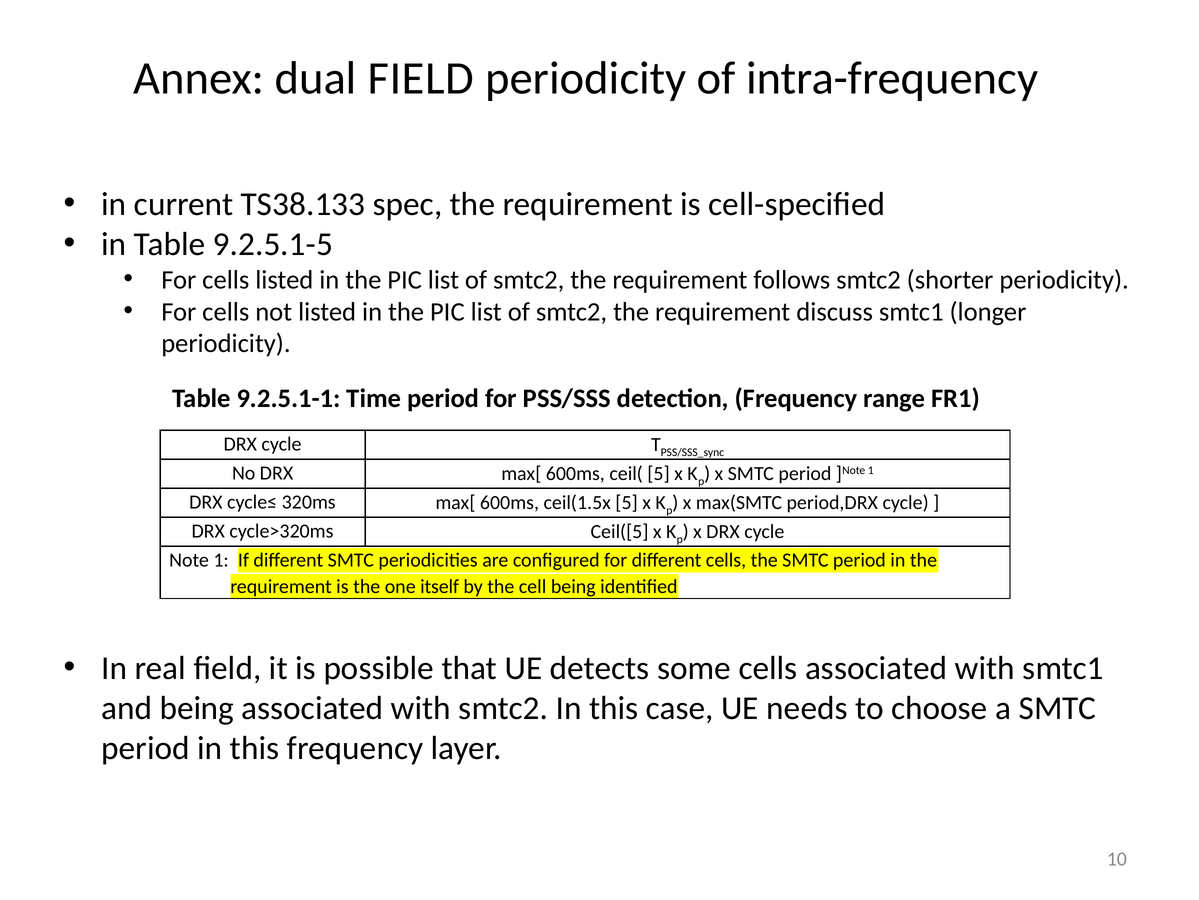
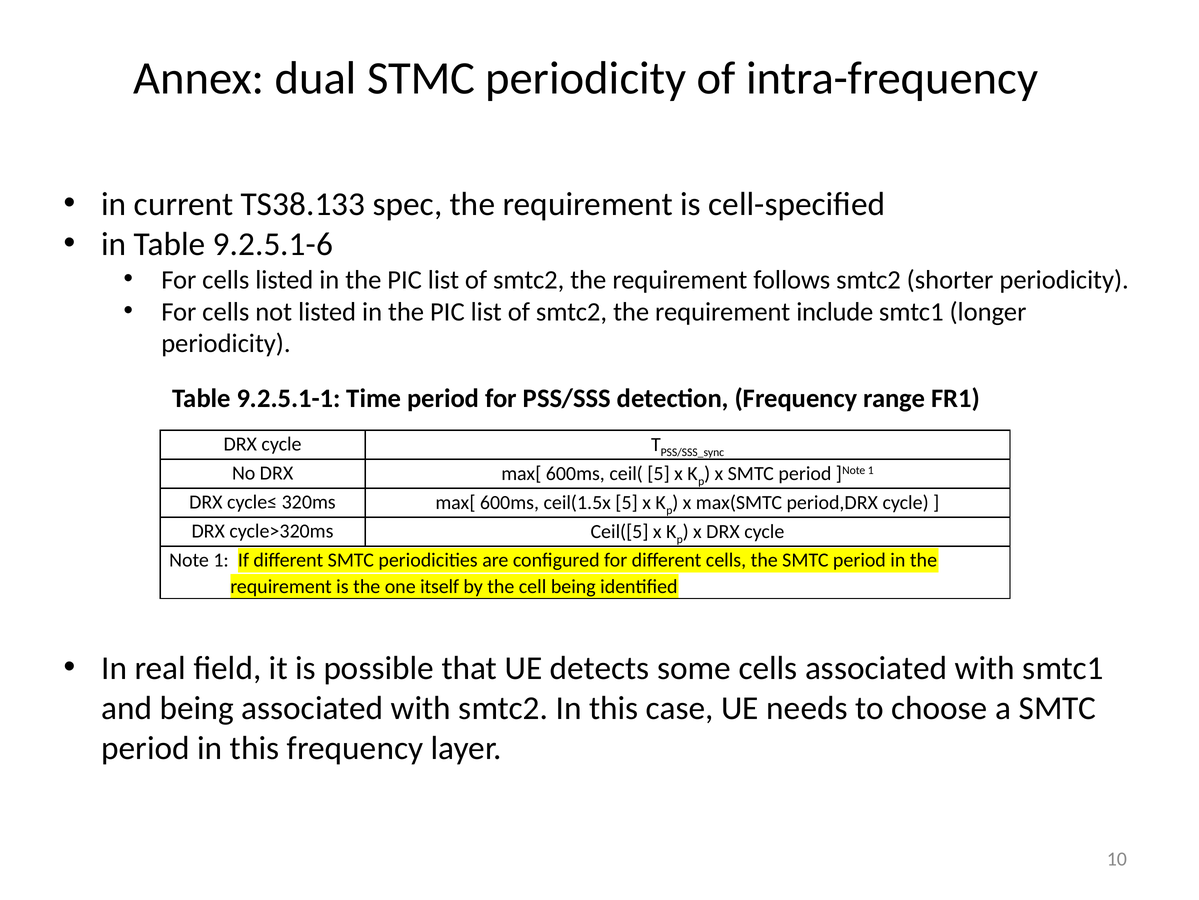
dual FIELD: FIELD -> STMC
9.2.5.1-5: 9.2.5.1-5 -> 9.2.5.1-6
discuss: discuss -> include
